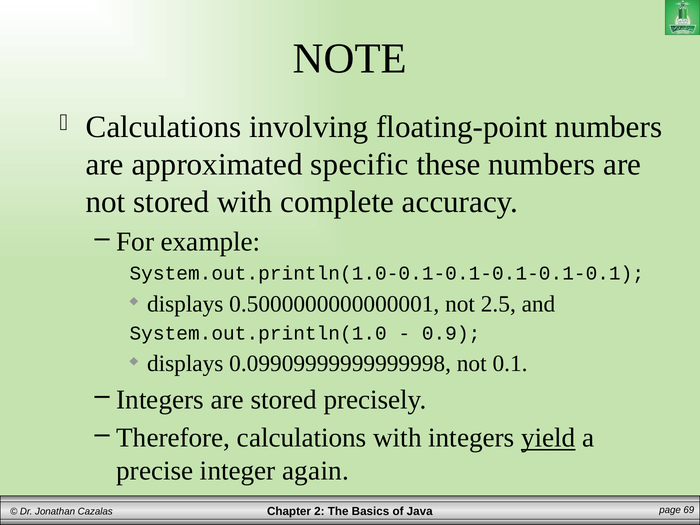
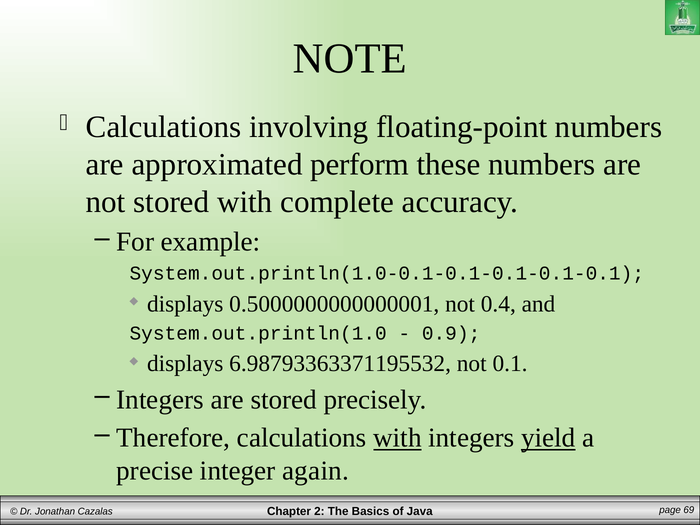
specific: specific -> perform
2.5: 2.5 -> 0.4
0.09909999999999998: 0.09909999999999998 -> 6.98793363371195532
with at (397, 438) underline: none -> present
